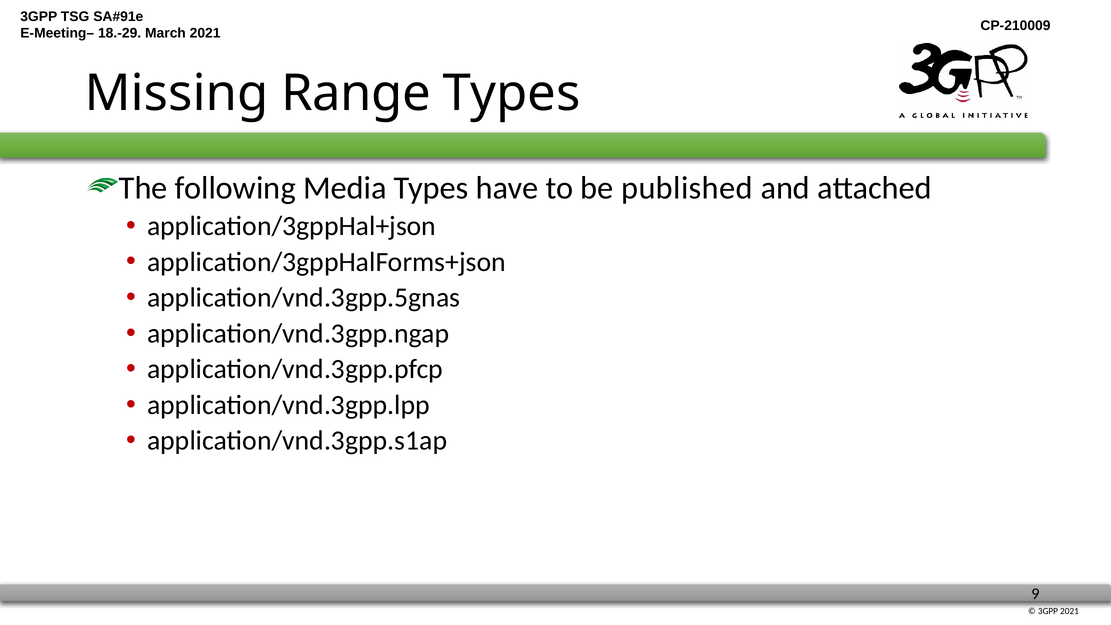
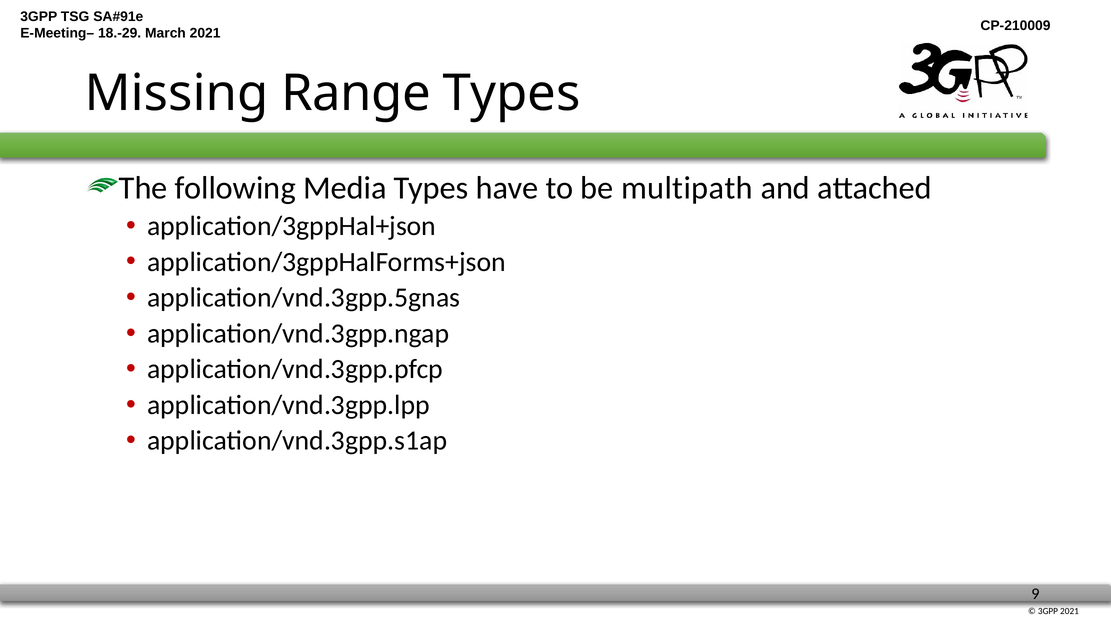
published: published -> multipath
